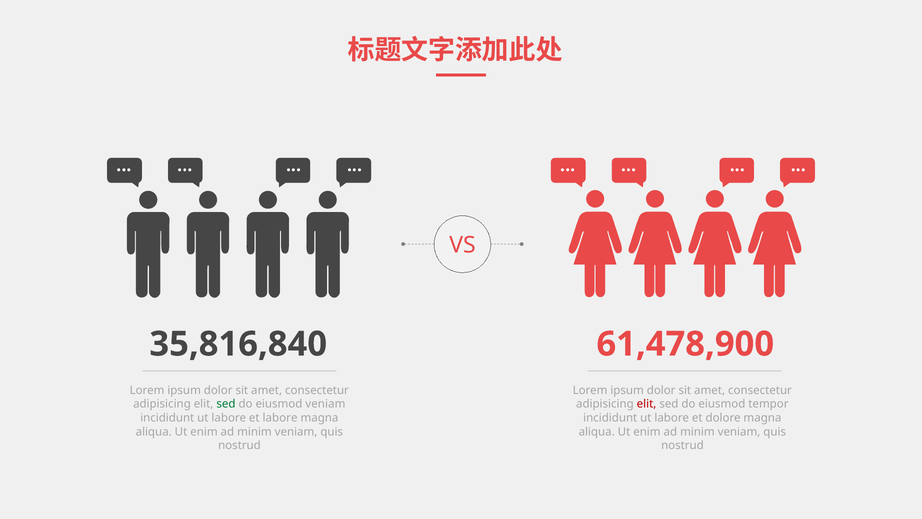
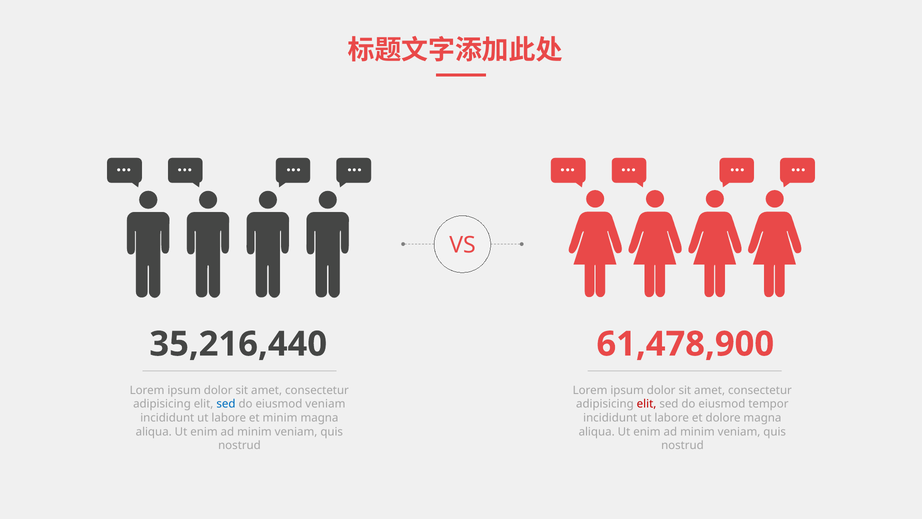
35,816,840: 35,816,840 -> 35,216,440
sed at (226, 404) colour: green -> blue
et labore: labore -> minim
